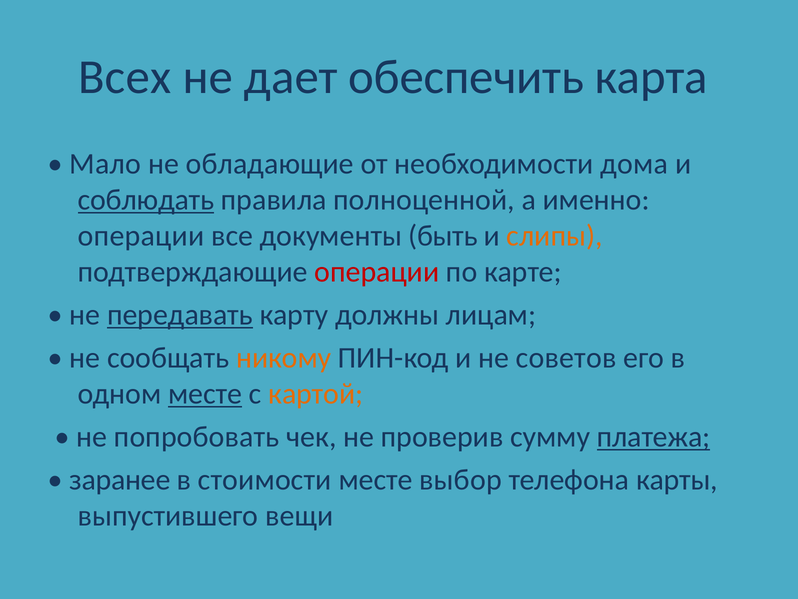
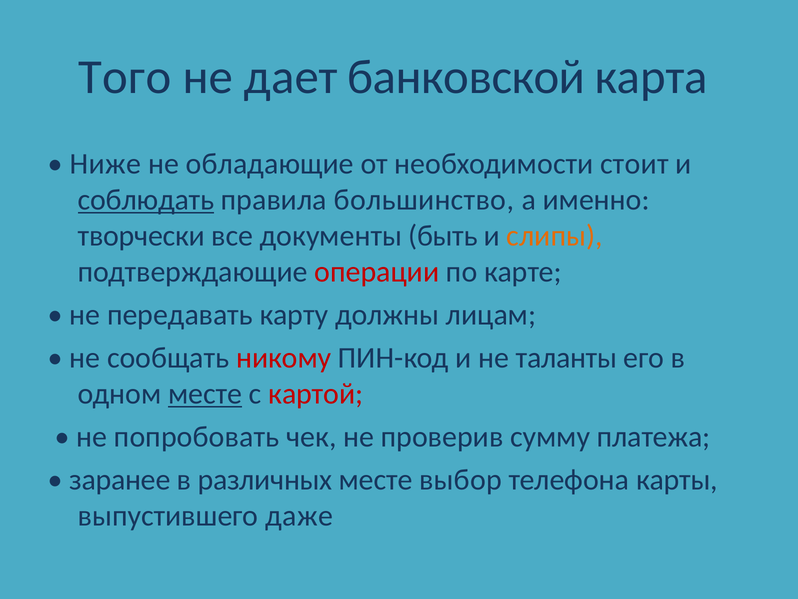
Всех: Всех -> Того
обеспечить: обеспечить -> банковской
Мало: Мало -> Ниже
дома: дома -> стоит
полноценной: полноценной -> большинство
операции at (141, 236): операции -> творчески
передавать underline: present -> none
никому colour: orange -> red
советов: советов -> таланты
картой colour: orange -> red
платежа underline: present -> none
стоимости: стоимости -> различных
вещи: вещи -> даже
